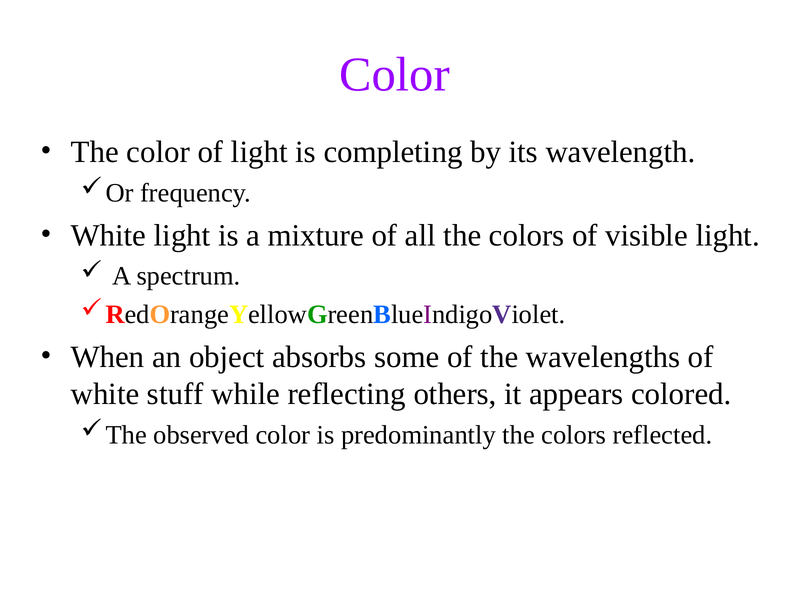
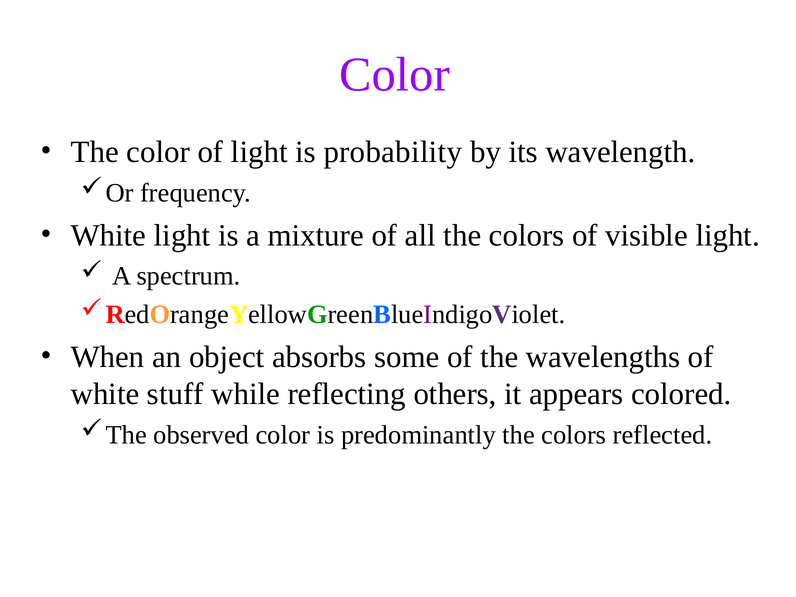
completing: completing -> probability
